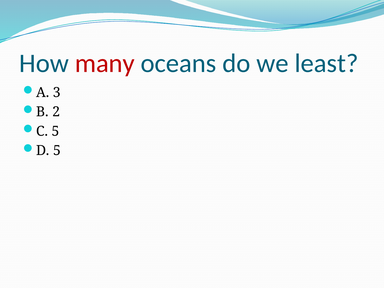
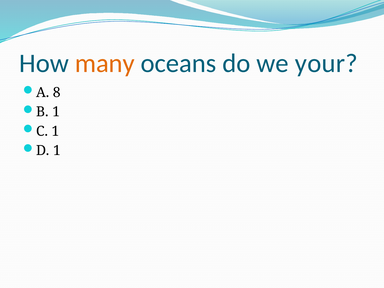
many colour: red -> orange
least: least -> your
3: 3 -> 8
B 2: 2 -> 1
C 5: 5 -> 1
D 5: 5 -> 1
